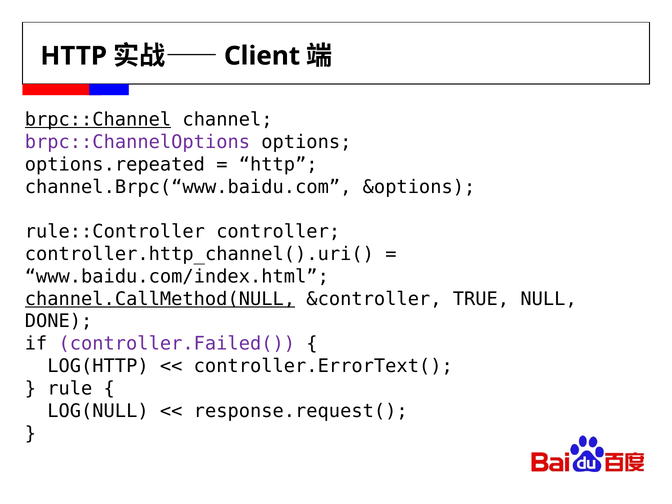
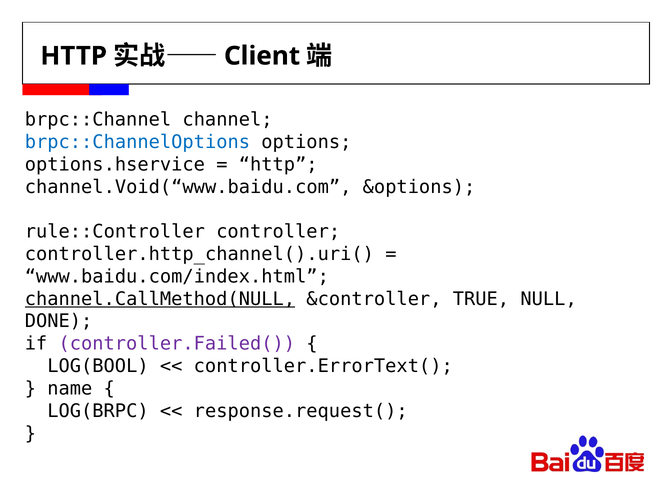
brpc::Channel underline: present -> none
brpc::ChannelOptions colour: purple -> blue
options.repeated: options.repeated -> options.hservice
channel.Brpc(“www.baidu.com: channel.Brpc(“www.baidu.com -> channel.Void(“www.baidu.com
LOG(HTTP: LOG(HTTP -> LOG(BOOL
rule: rule -> name
LOG(NULL: LOG(NULL -> LOG(BRPC
